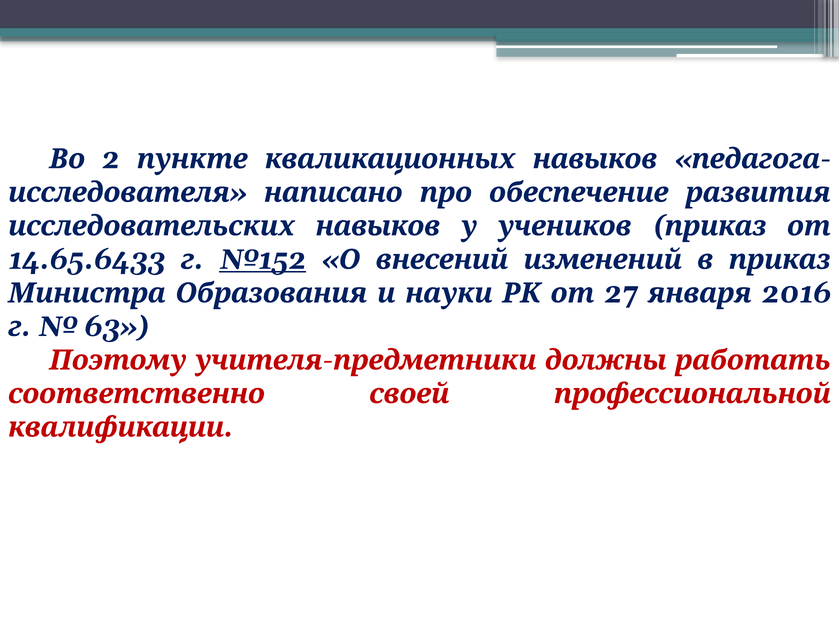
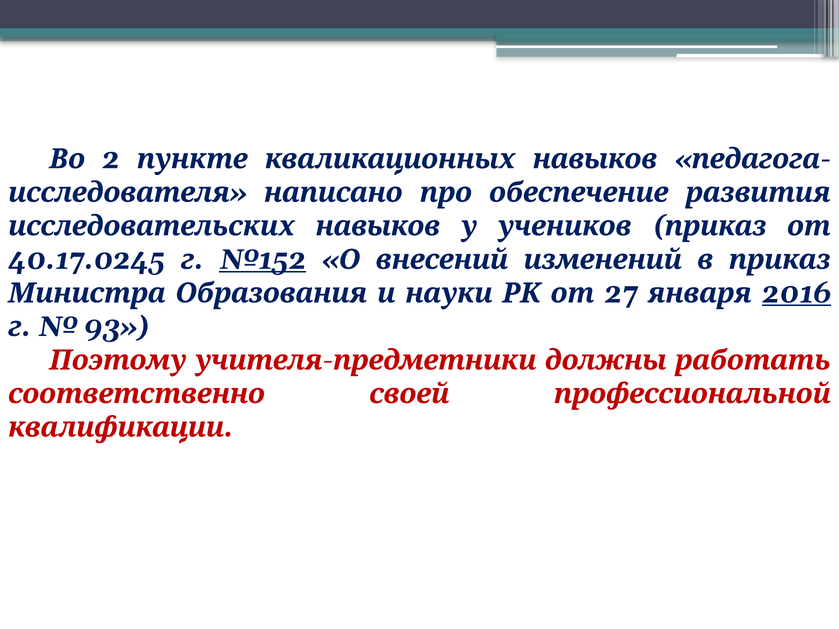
14.65.6433: 14.65.6433 -> 40.17.0245
2016 underline: none -> present
63: 63 -> 93
